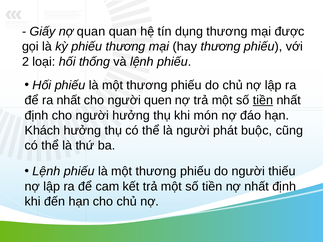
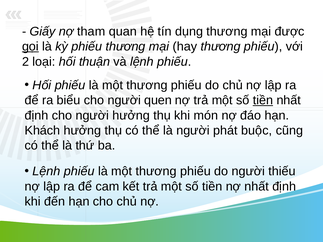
nợ quan: quan -> tham
gọi underline: none -> present
thống: thống -> thuận
ra nhất: nhất -> biểu
